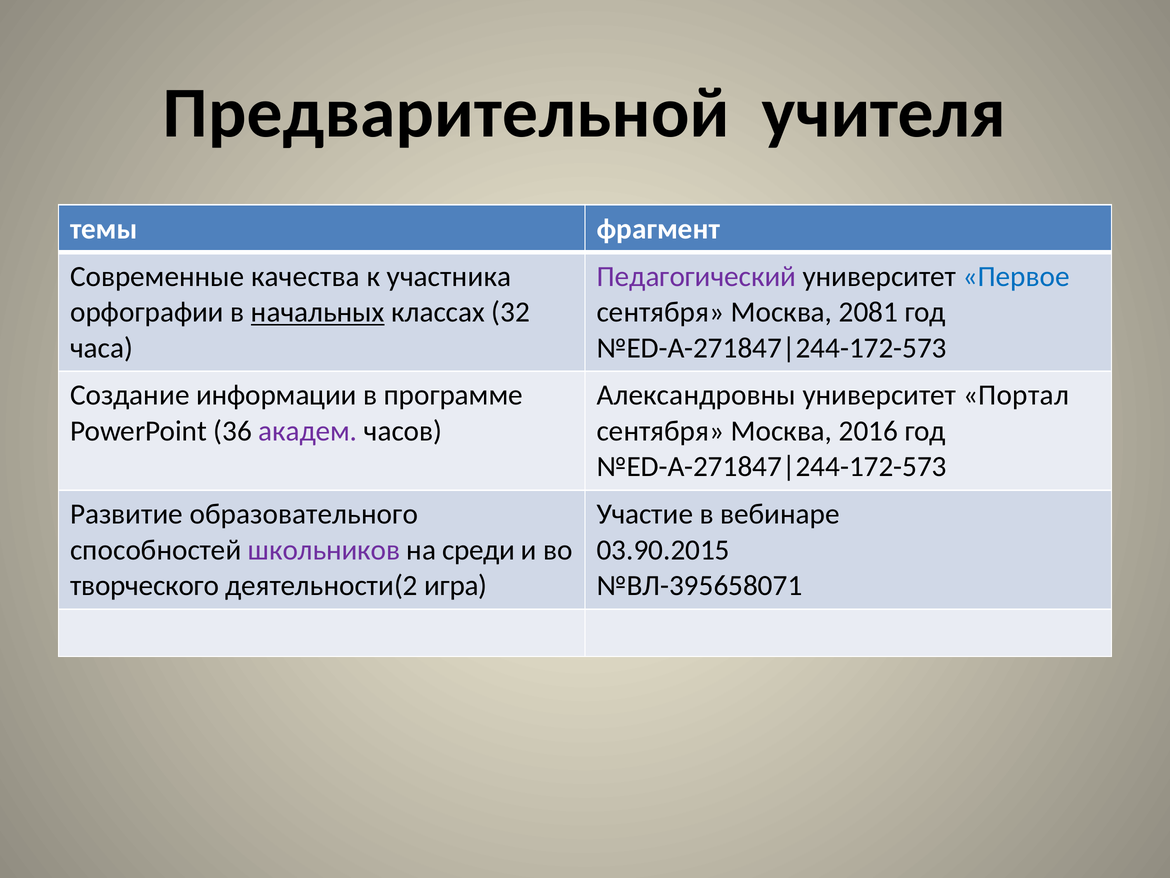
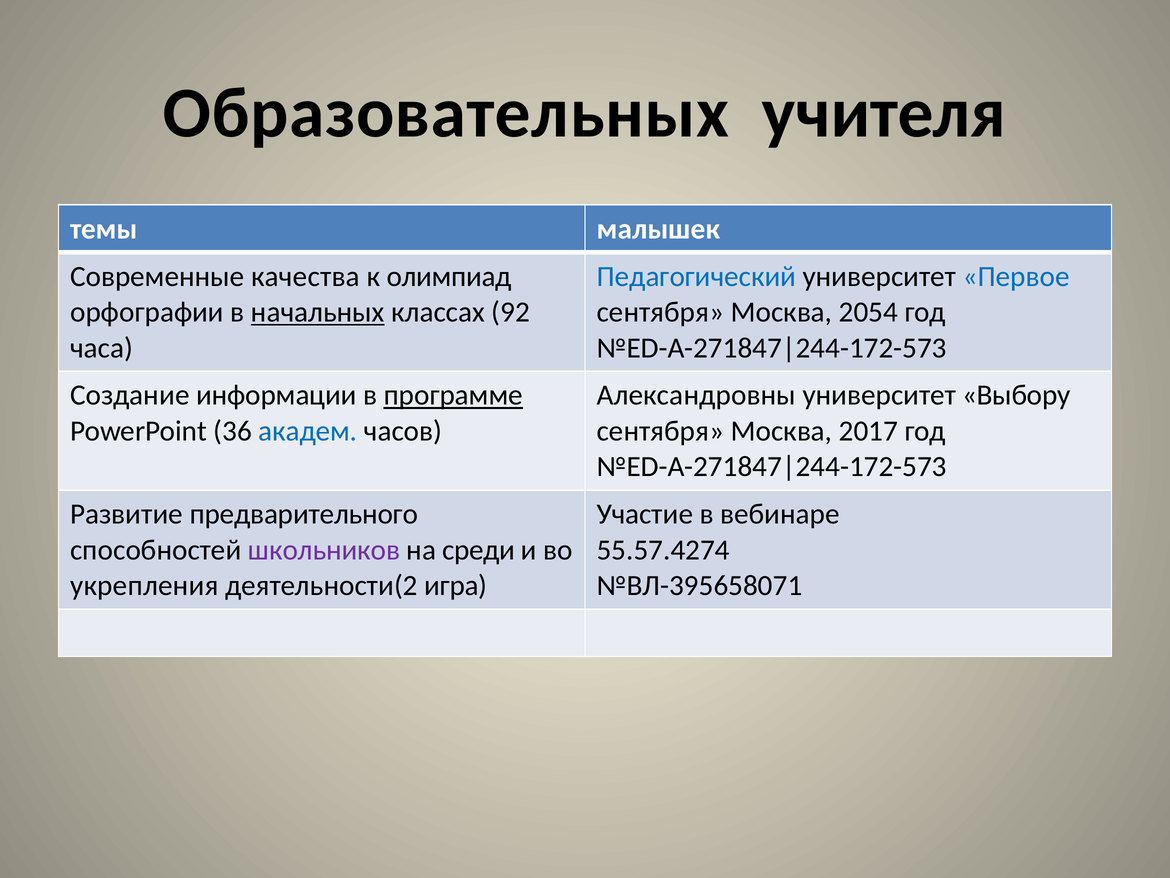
Предварительной: Предварительной -> Образовательных
фрагмент: фрагмент -> малышек
участника: участника -> олимпиад
Педагогический colour: purple -> blue
32: 32 -> 92
2081: 2081 -> 2054
программе underline: none -> present
Портал: Портал -> Выбору
академ colour: purple -> blue
2016: 2016 -> 2017
образовательного: образовательного -> предварительного
03.90.2015: 03.90.2015 -> 55.57.4274
творческого: творческого -> укрепления
